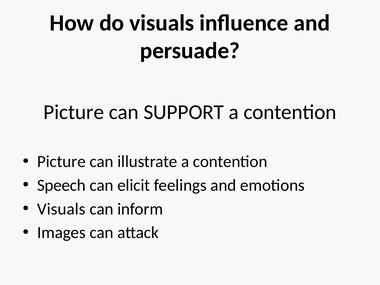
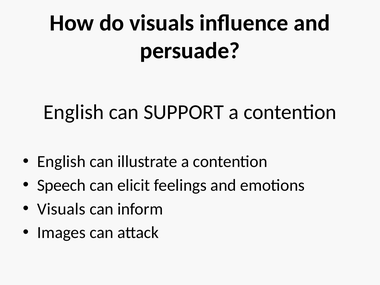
Picture at (74, 112): Picture -> English
Picture at (61, 162): Picture -> English
